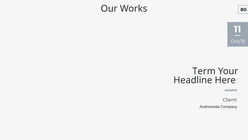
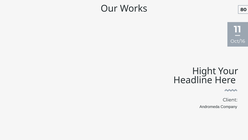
Term: Term -> Hight
